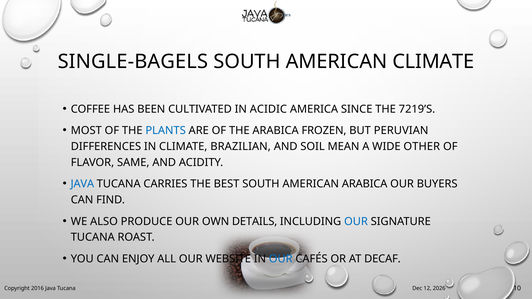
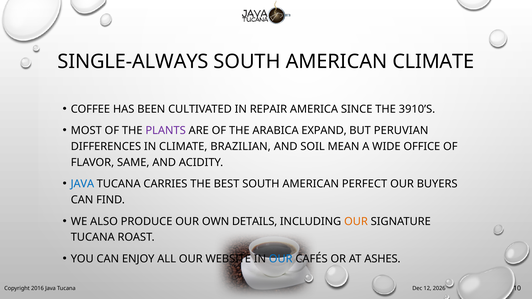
SINGLE-BAGELS: SINGLE-BAGELS -> SINGLE-ALWAYS
ACIDIC: ACIDIC -> REPAIR
7219’S: 7219’S -> 3910’S
PLANTS colour: blue -> purple
FROZEN: FROZEN -> EXPAND
OTHER: OTHER -> OFFICE
AMERICAN ARABICA: ARABICA -> PERFECT
OUR at (356, 222) colour: blue -> orange
DECAF: DECAF -> ASHES
